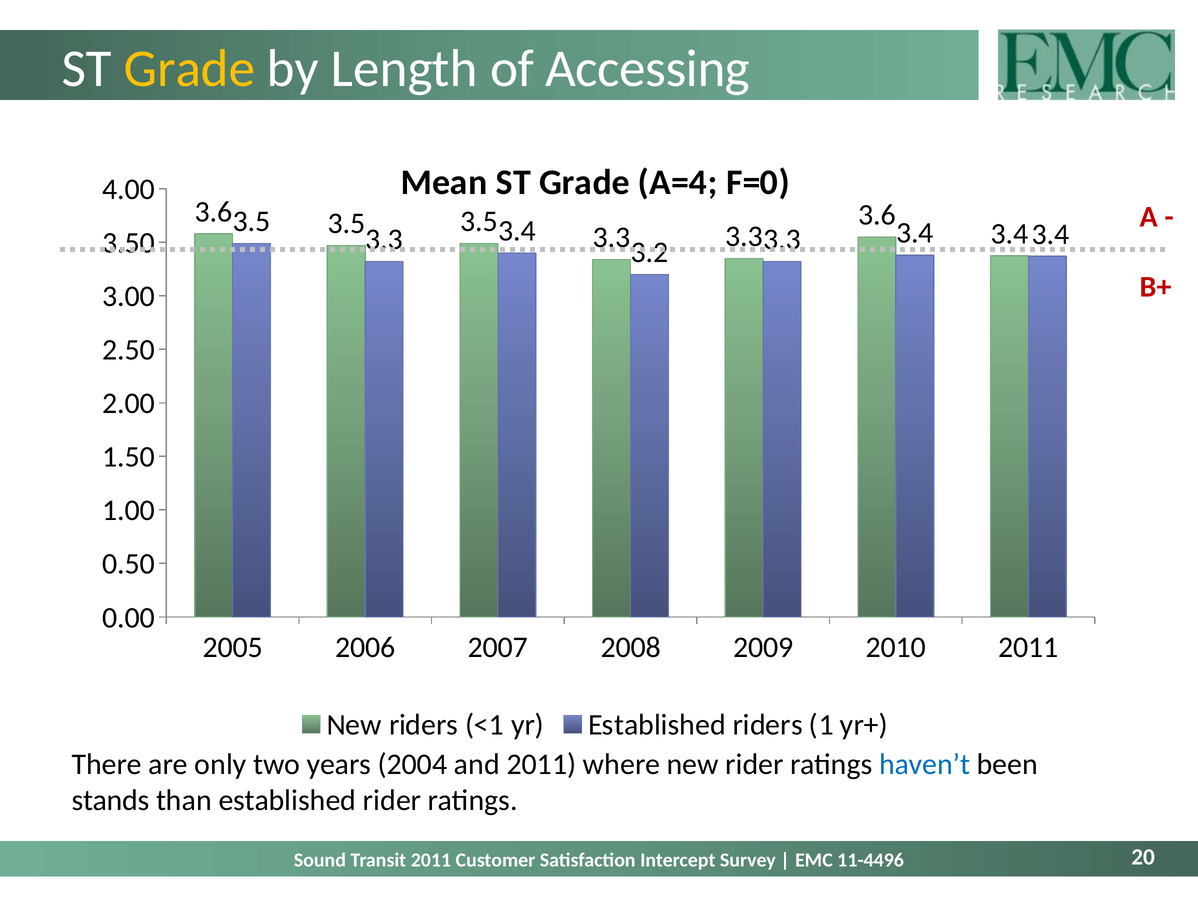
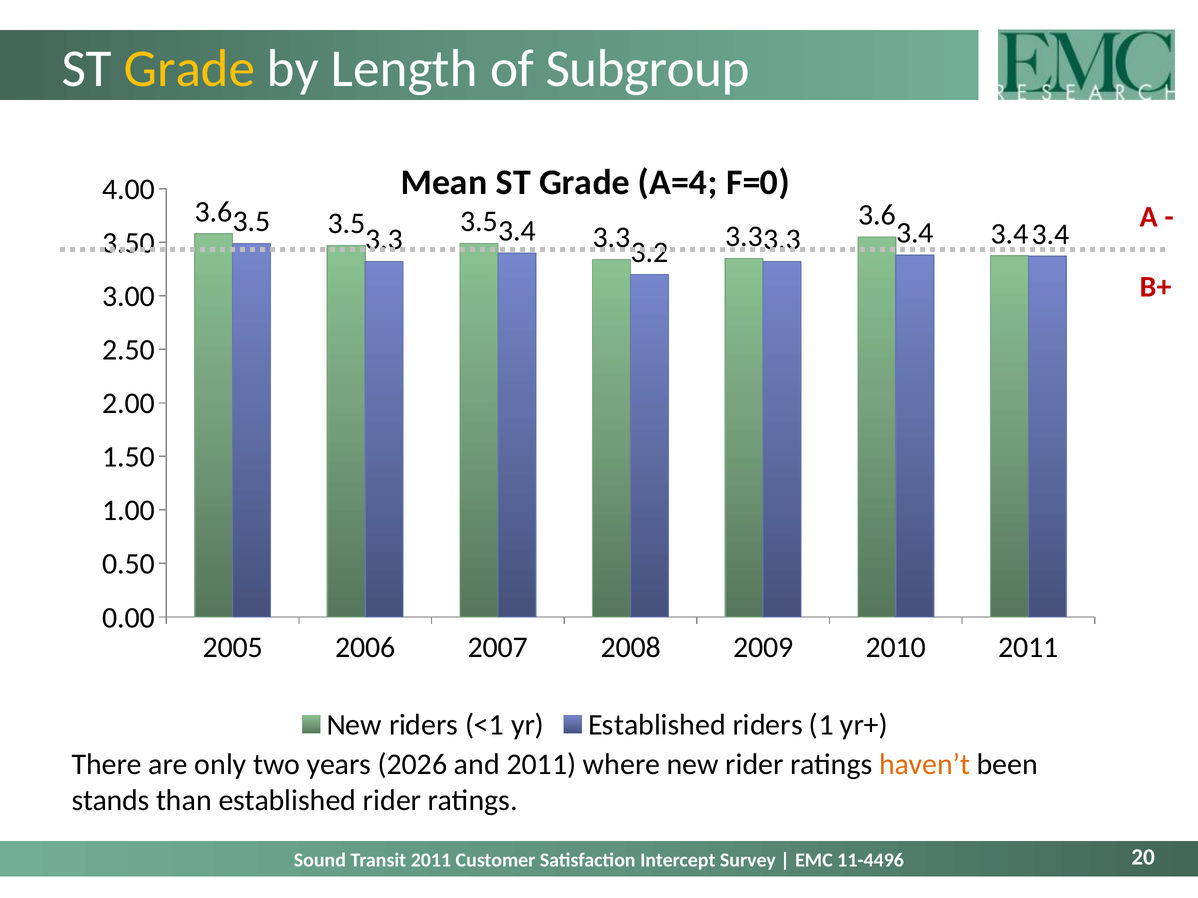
Accessing: Accessing -> Subgroup
2004: 2004 -> 2026
haven’t colour: blue -> orange
